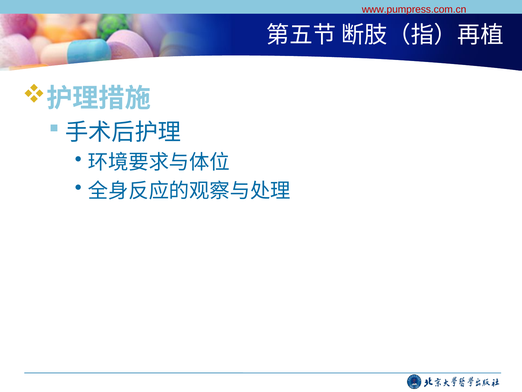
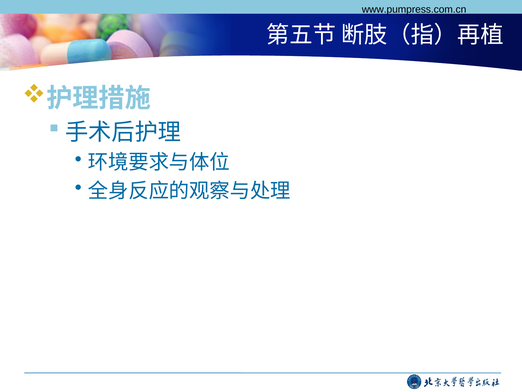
www.pumpress.com.cn colour: red -> black
